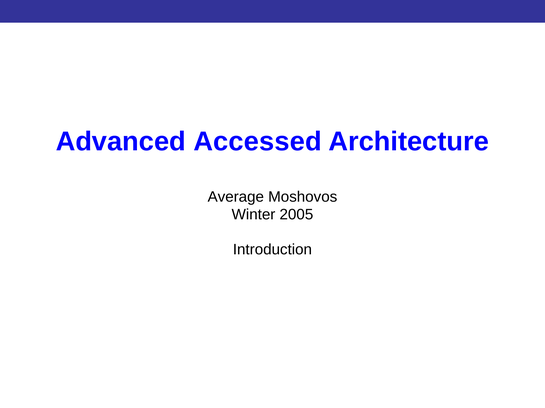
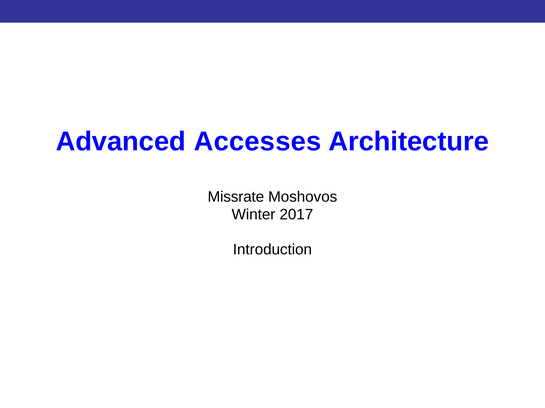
Accessed: Accessed -> Accesses
Average: Average -> Missrate
2005: 2005 -> 2017
